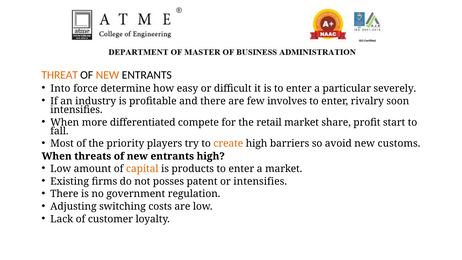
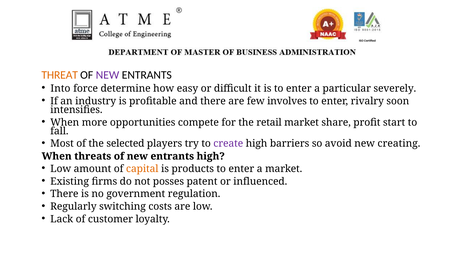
NEW at (108, 75) colour: orange -> purple
differentiated: differentiated -> opportunities
priority: priority -> selected
create colour: orange -> purple
customs: customs -> creating
or intensifies: intensifies -> influenced
Adjusting: Adjusting -> Regularly
